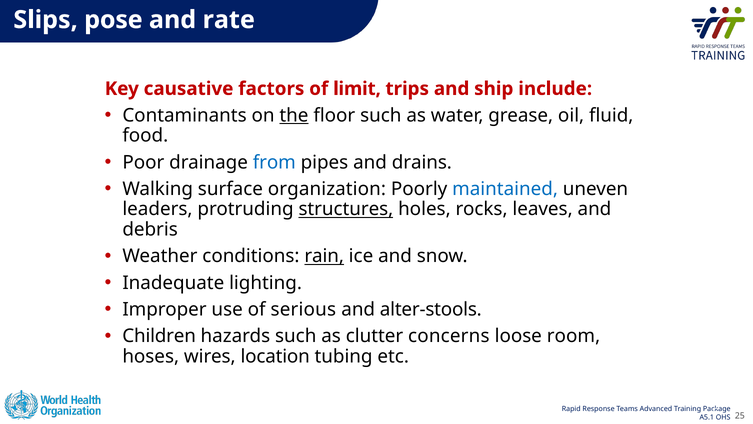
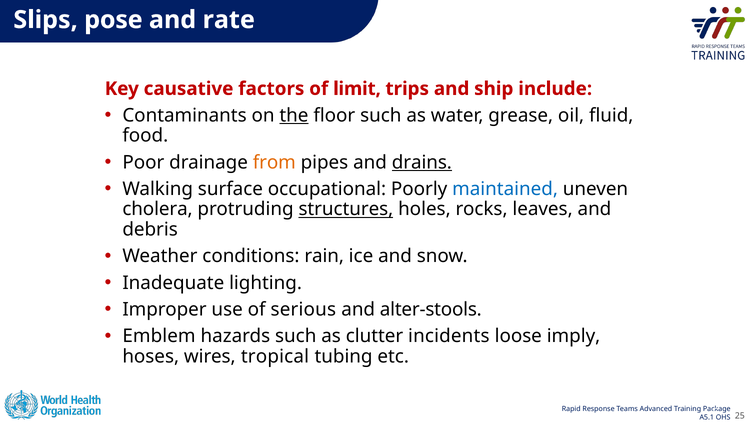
from colour: blue -> orange
drains underline: none -> present
organization: organization -> occupational
leaders: leaders -> cholera
rain underline: present -> none
Children: Children -> Emblem
concerns: concerns -> incidents
room: room -> imply
location: location -> tropical
